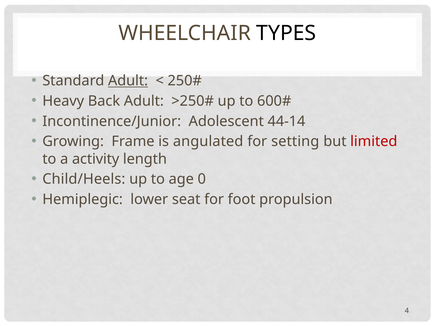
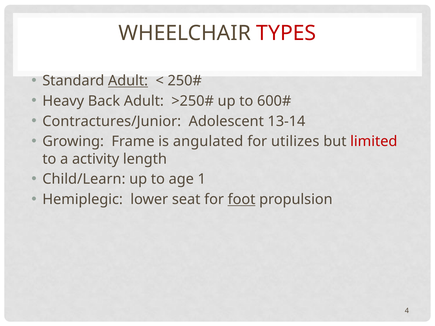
TYPES colour: black -> red
Incontinence/Junior: Incontinence/Junior -> Contractures/Junior
44-14: 44-14 -> 13-14
setting: setting -> utilizes
Child/Heels: Child/Heels -> Child/Learn
0: 0 -> 1
foot underline: none -> present
